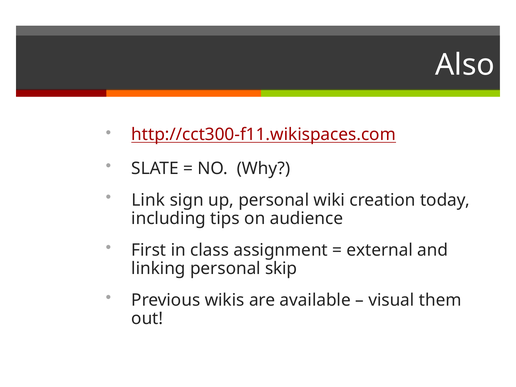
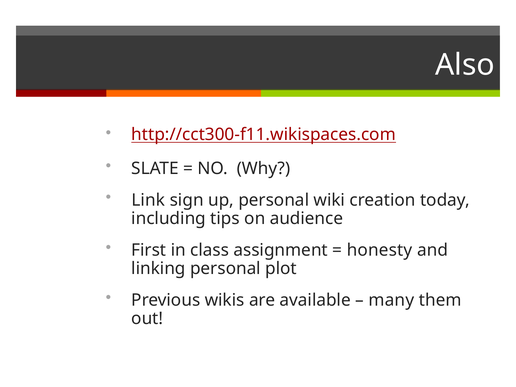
external: external -> honesty
skip: skip -> plot
visual: visual -> many
